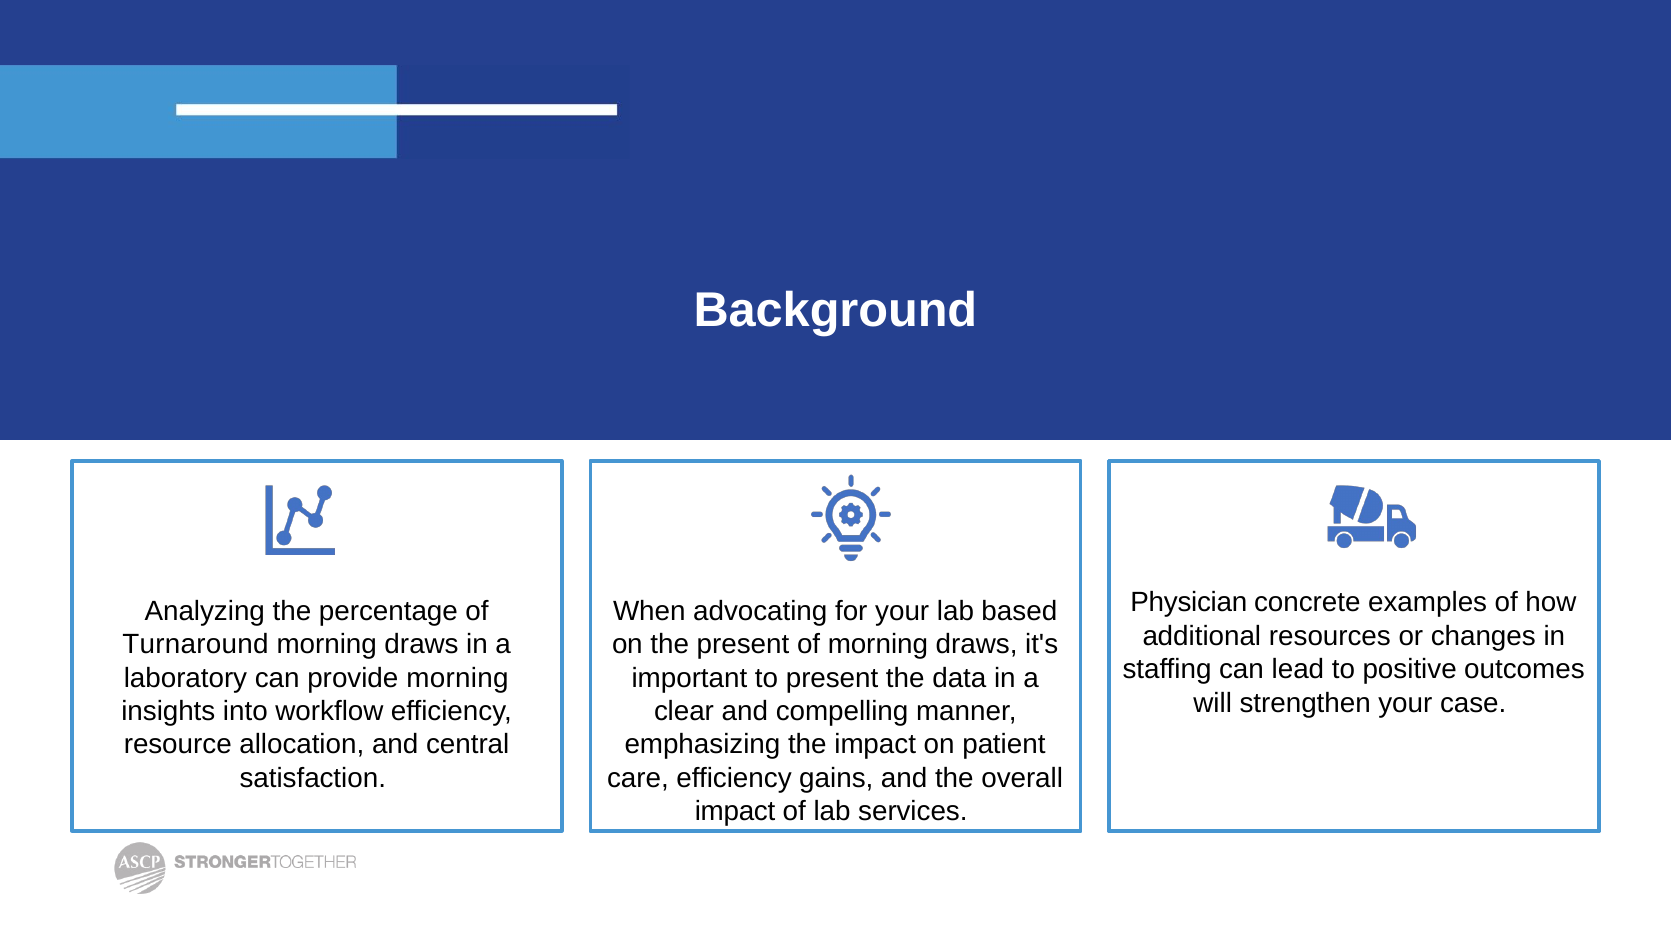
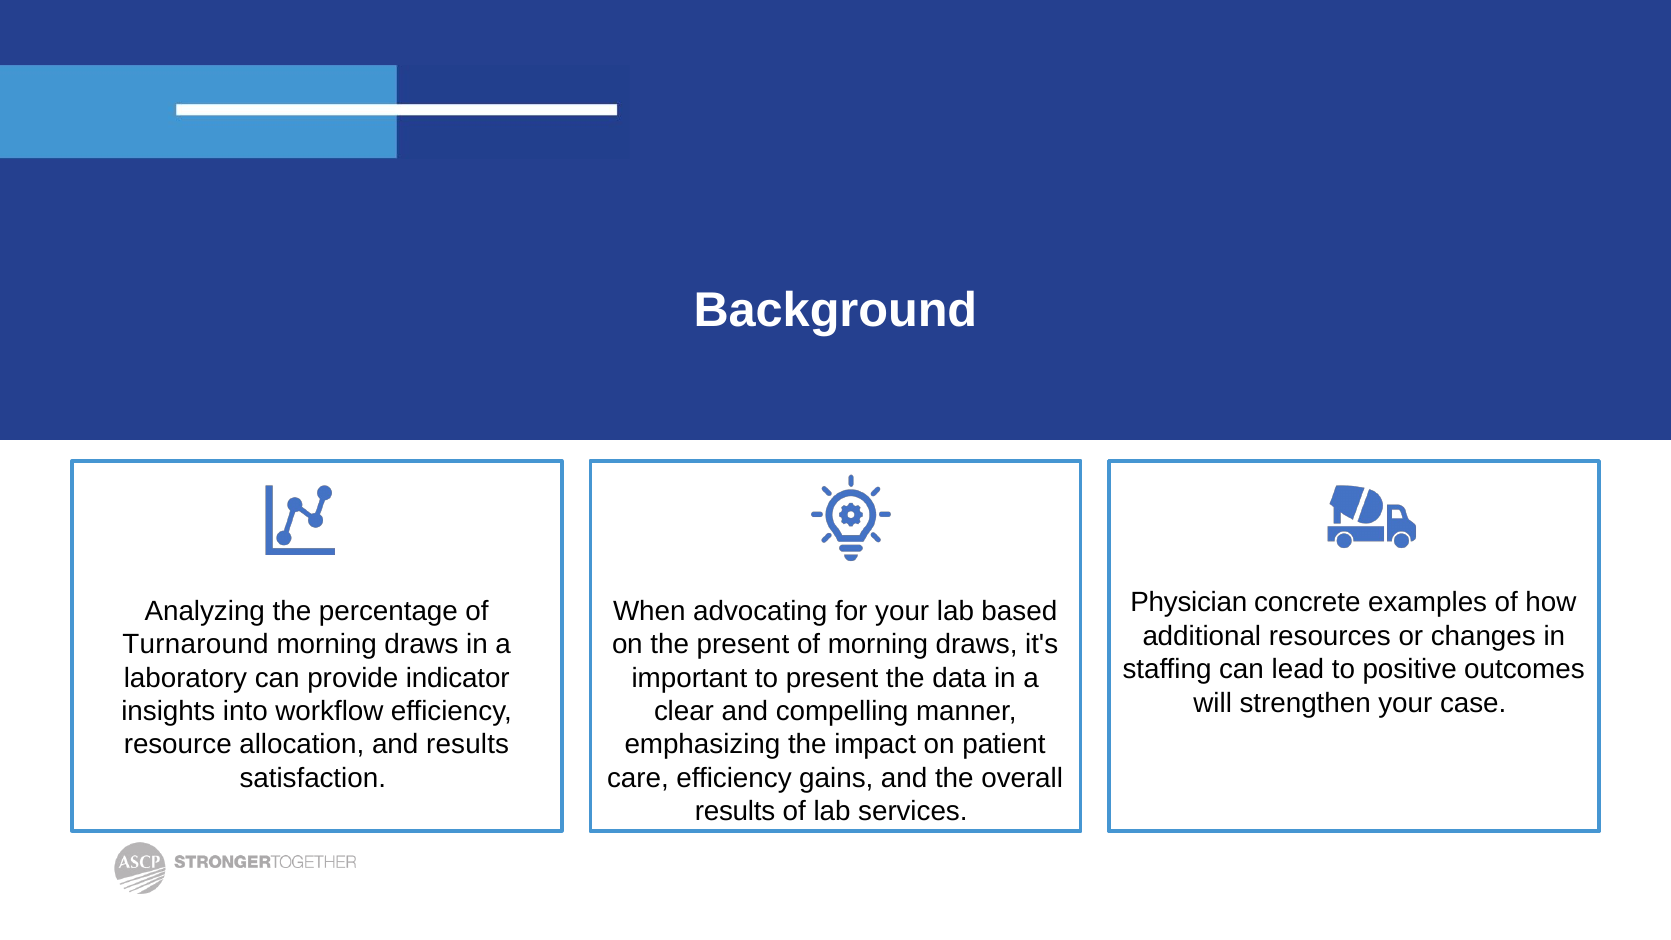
provide morning: morning -> indicator
and central: central -> results
impact at (735, 812): impact -> results
